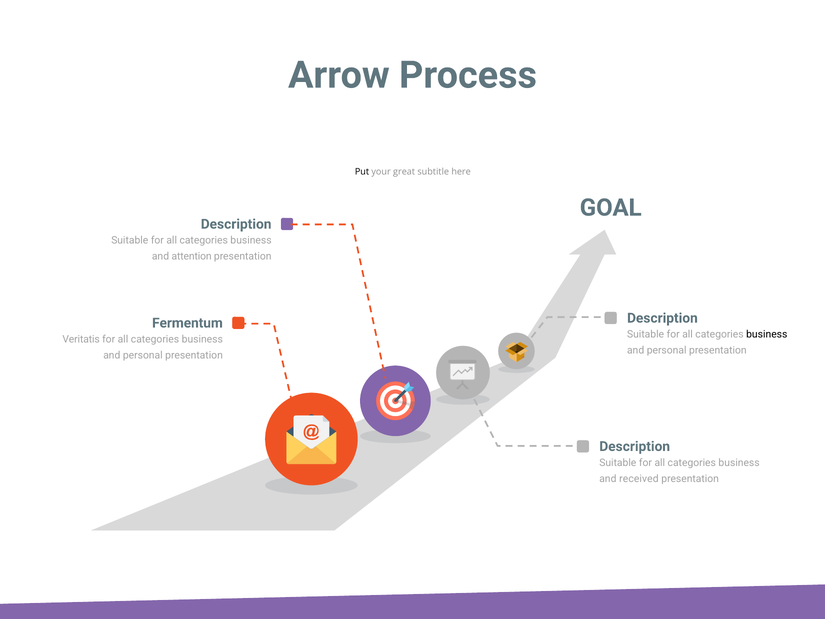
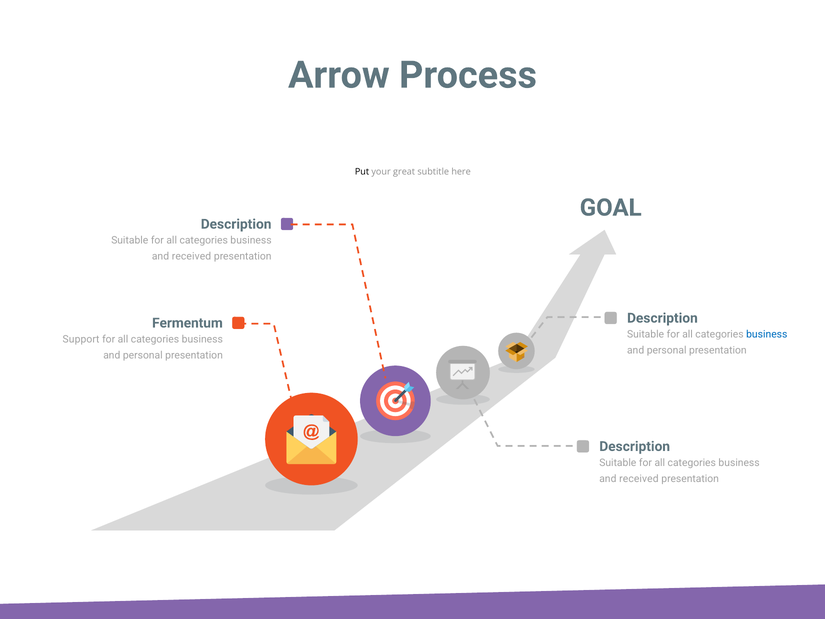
attention at (192, 256): attention -> received
business at (767, 334) colour: black -> blue
Veritatis: Veritatis -> Support
